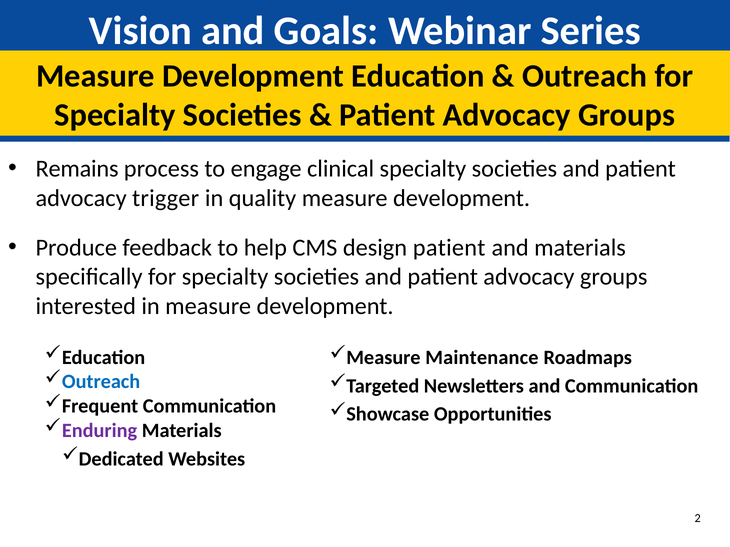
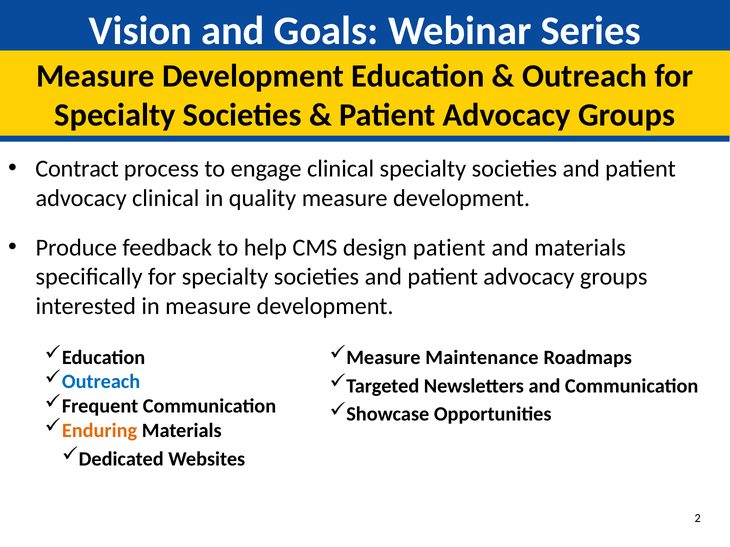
Remains: Remains -> Contract
advocacy trigger: trigger -> clinical
Enduring colour: purple -> orange
